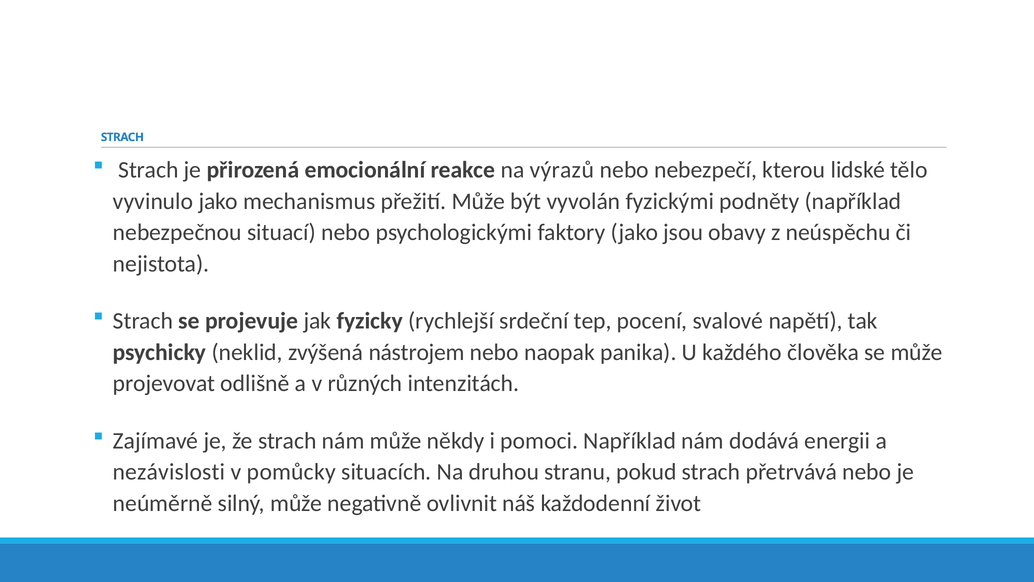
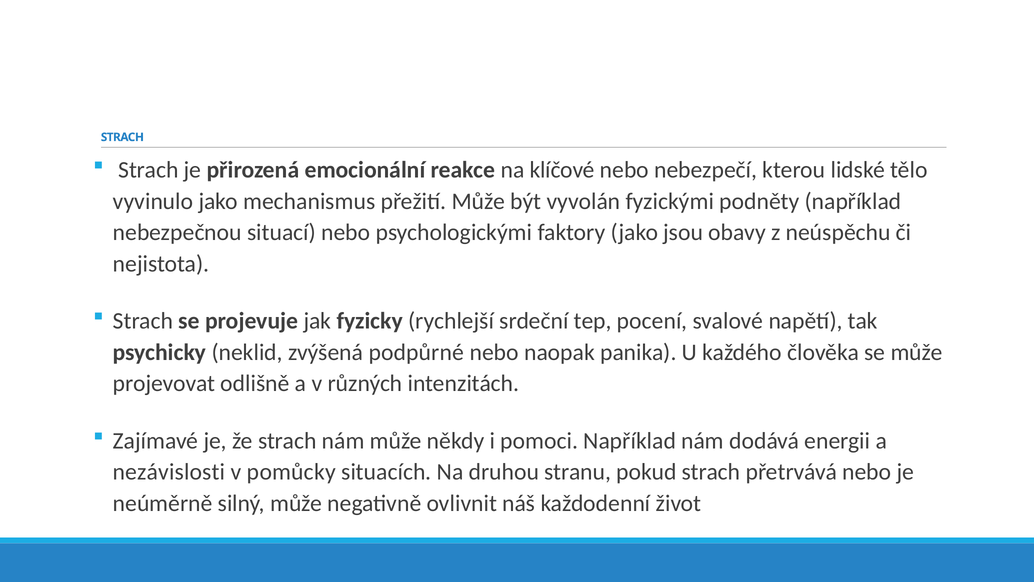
výrazů: výrazů -> klíčové
nástrojem: nástrojem -> podpůrné
